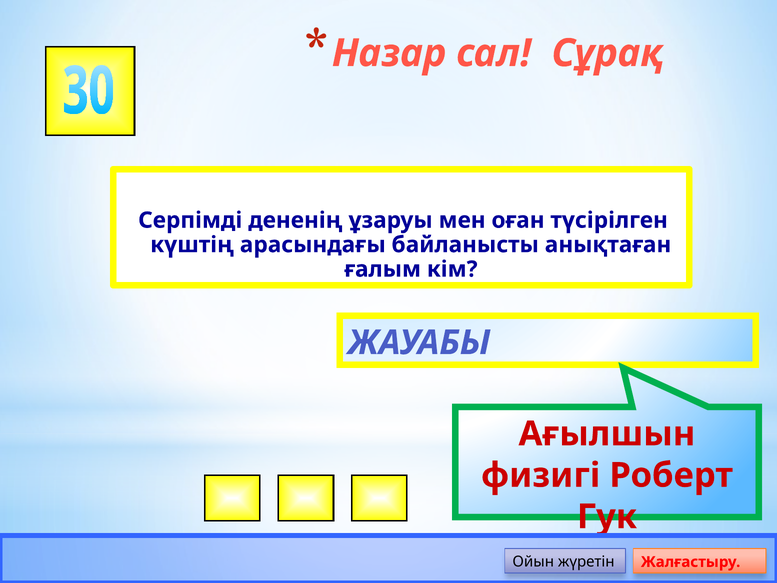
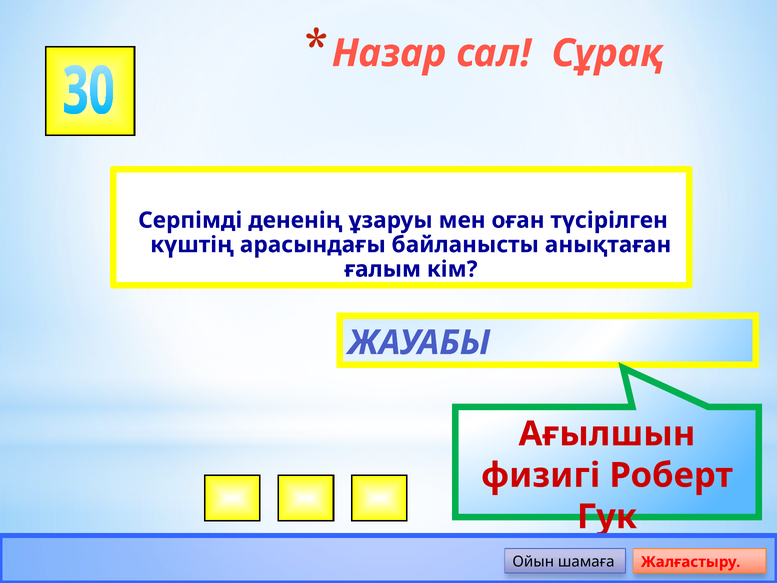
жүретін: жүретін -> шамаға
